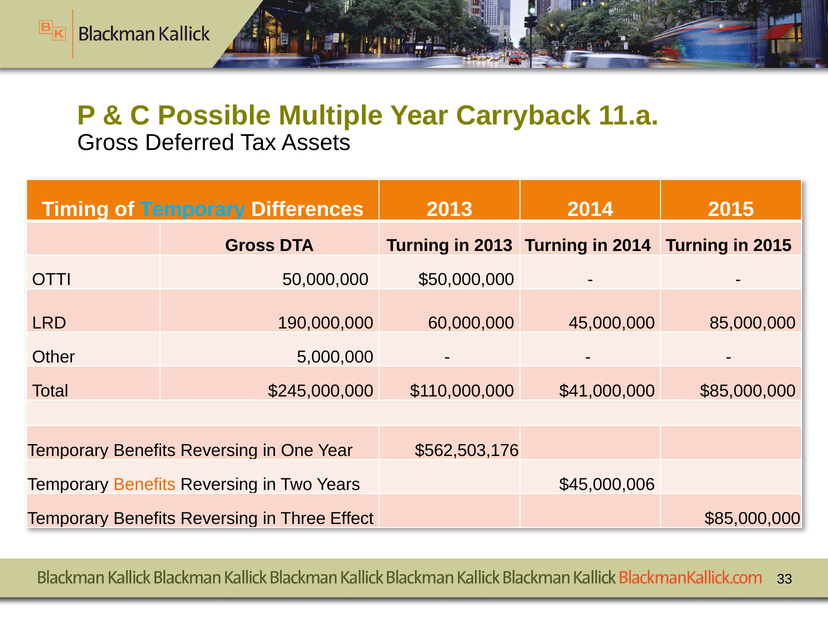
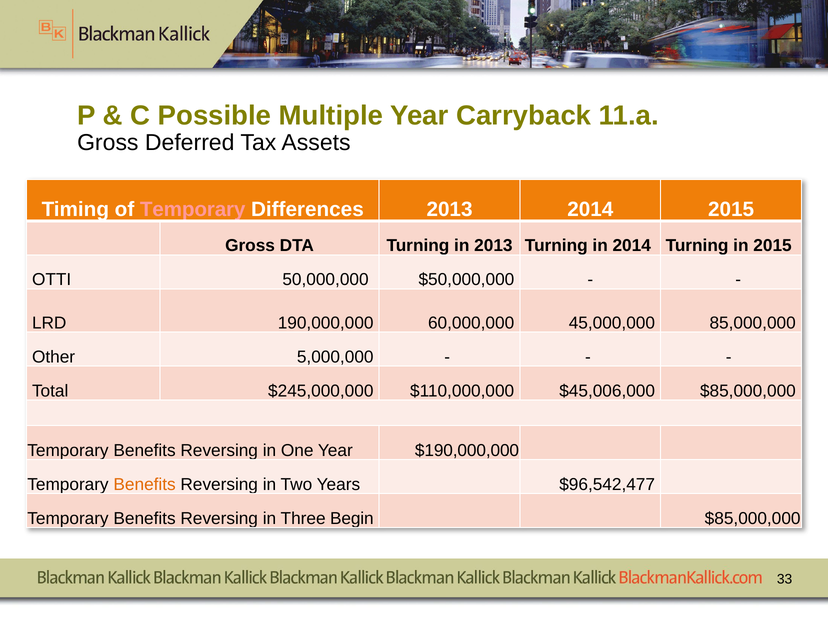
Temporary at (193, 210) colour: light blue -> pink
$41,000,000: $41,000,000 -> $45,006,000
$562,503,176: $562,503,176 -> $190,000,000
$45,000,006: $45,000,006 -> $96,542,477
Effect: Effect -> Begin
